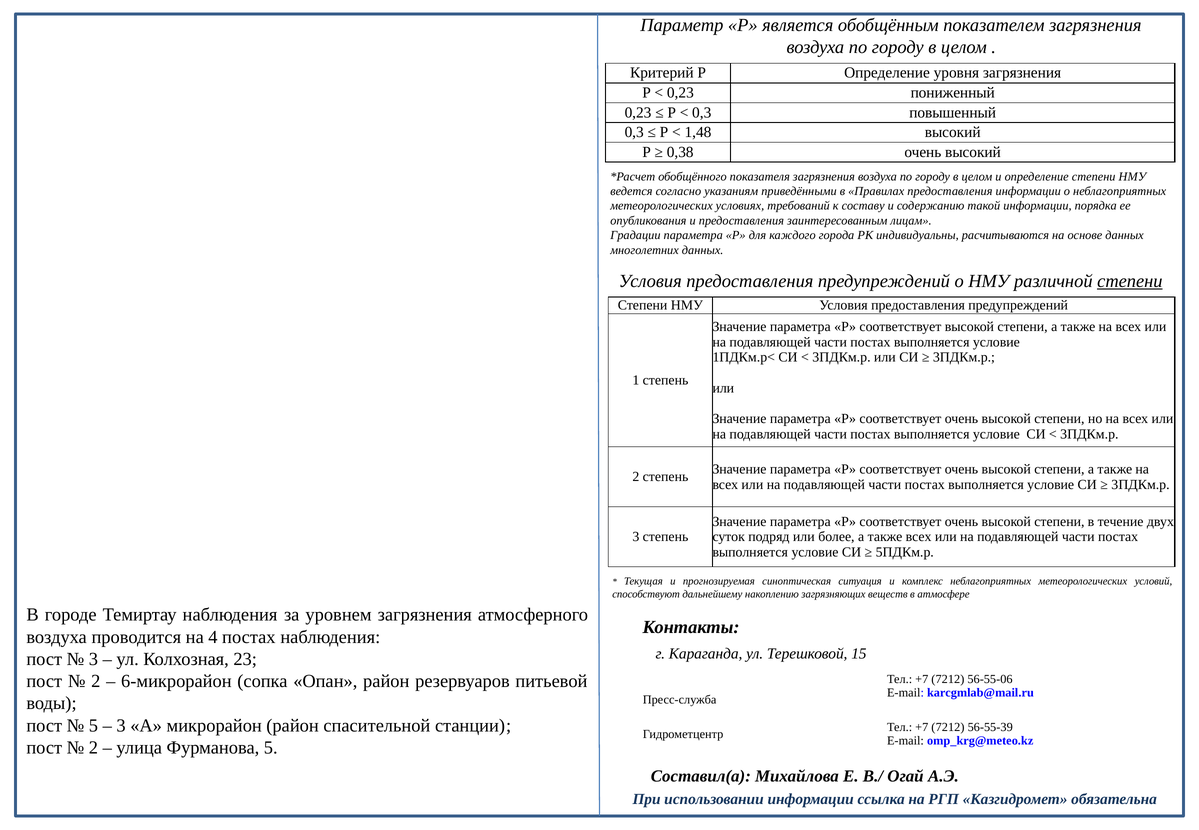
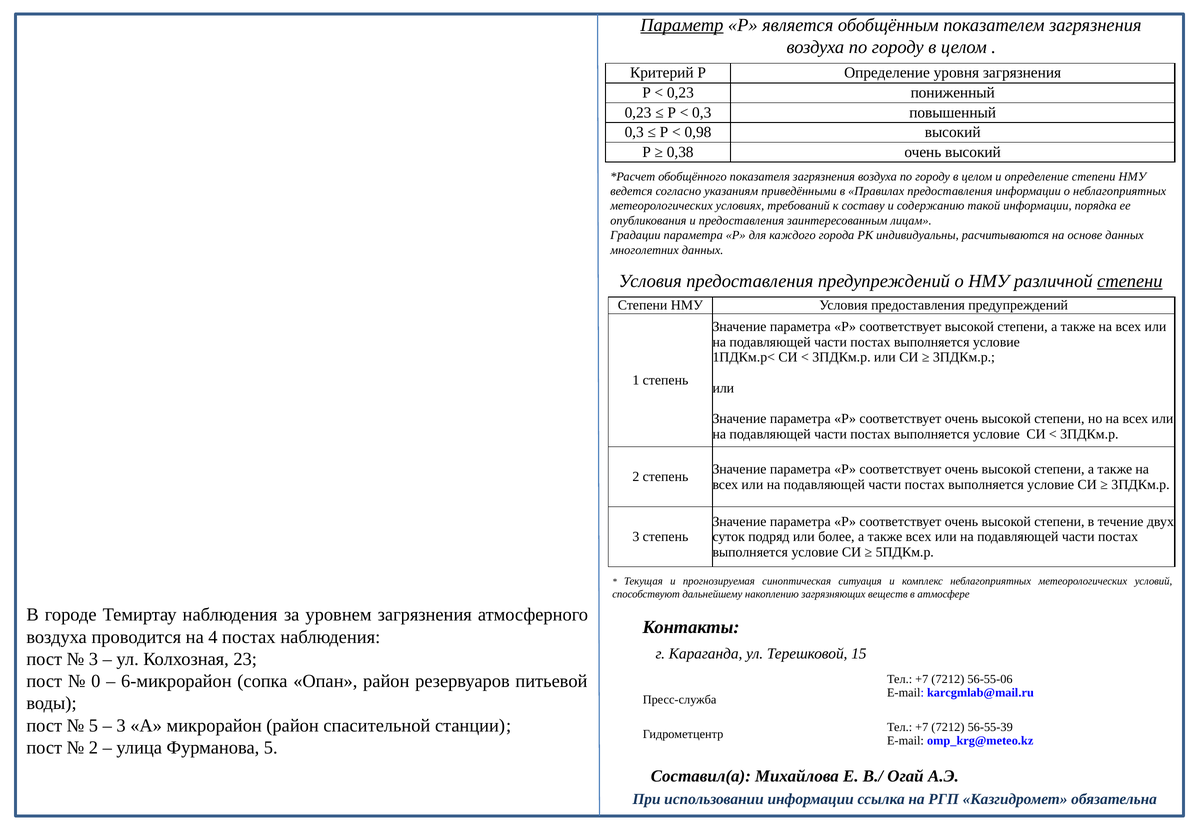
Параметр underline: none -> present
1,48: 1,48 -> 0,98
2 at (96, 681): 2 -> 0
